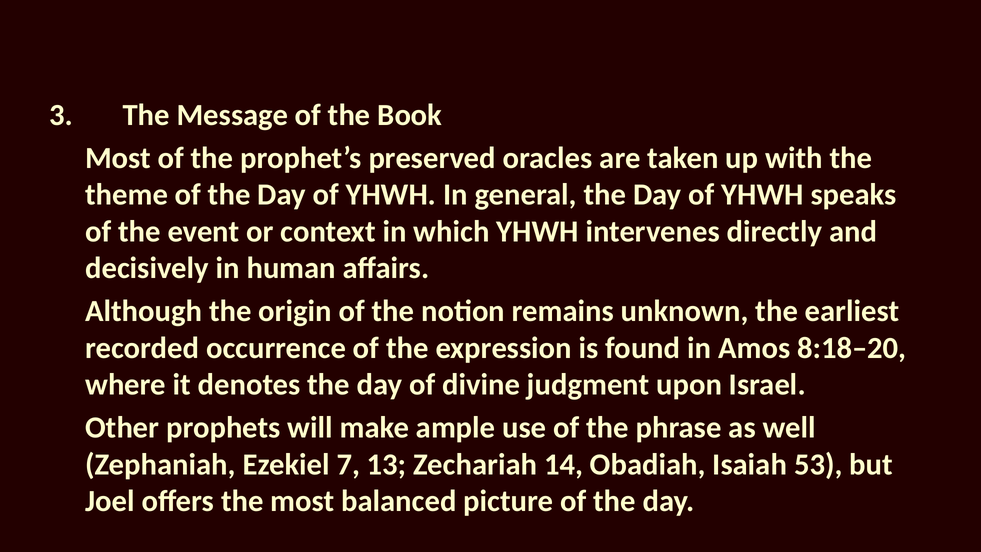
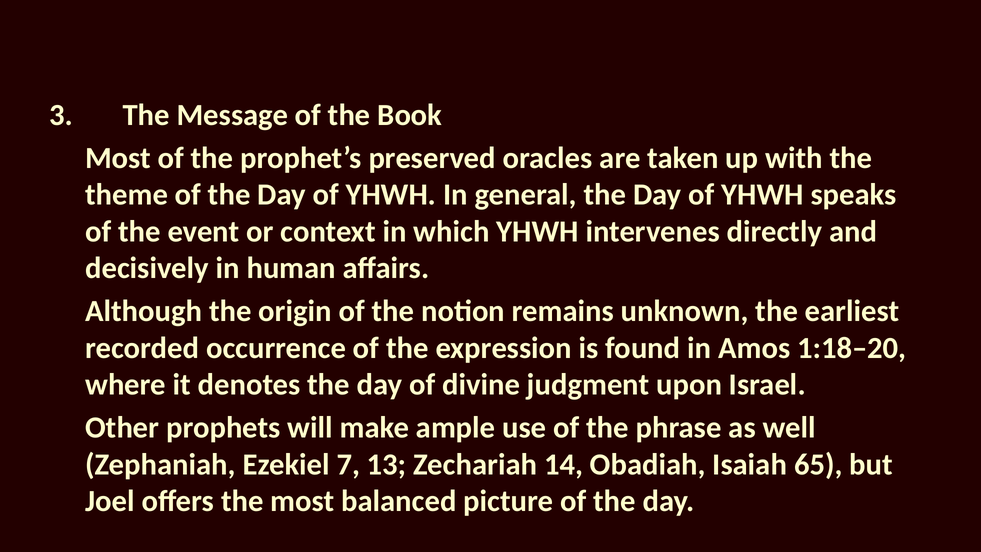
8:18–20: 8:18–20 -> 1:18–20
53: 53 -> 65
